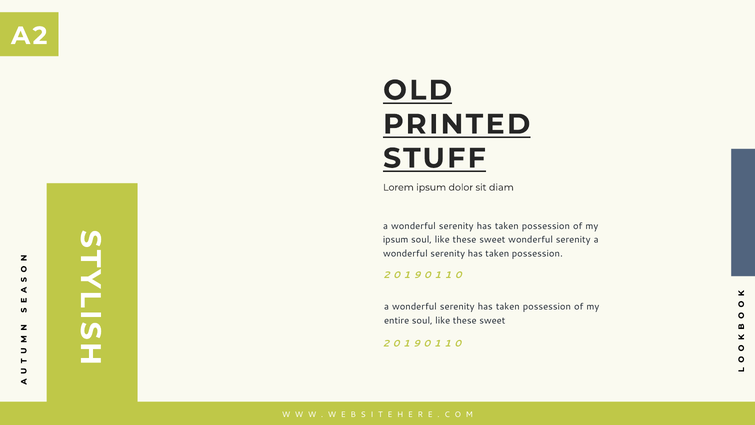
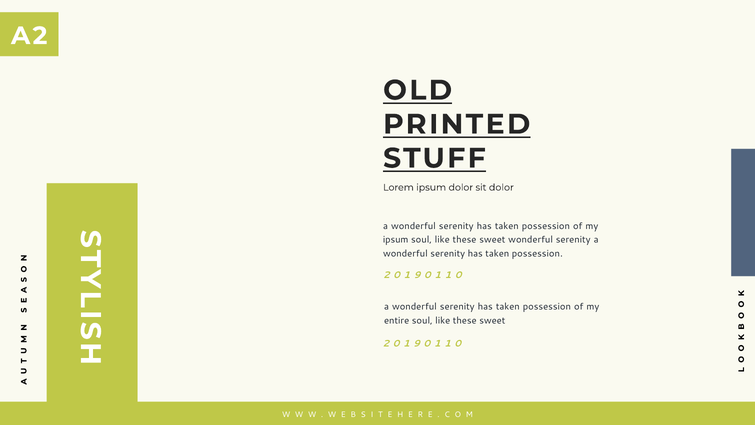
sit diam: diam -> dolor
